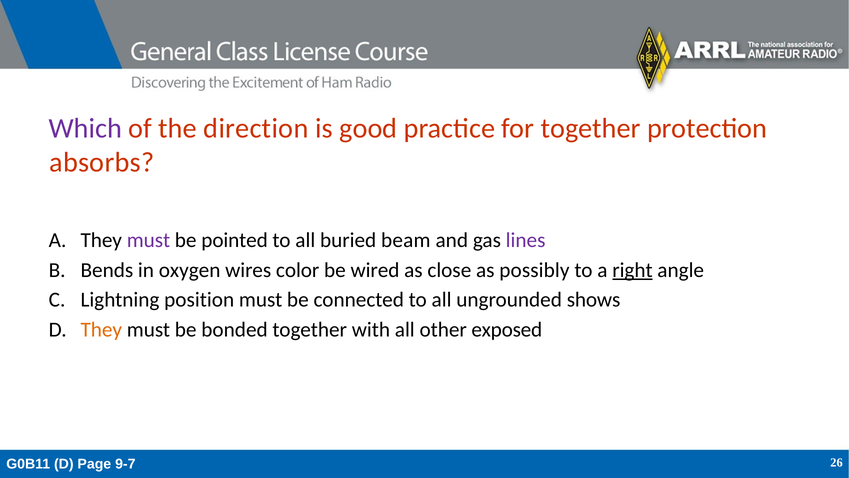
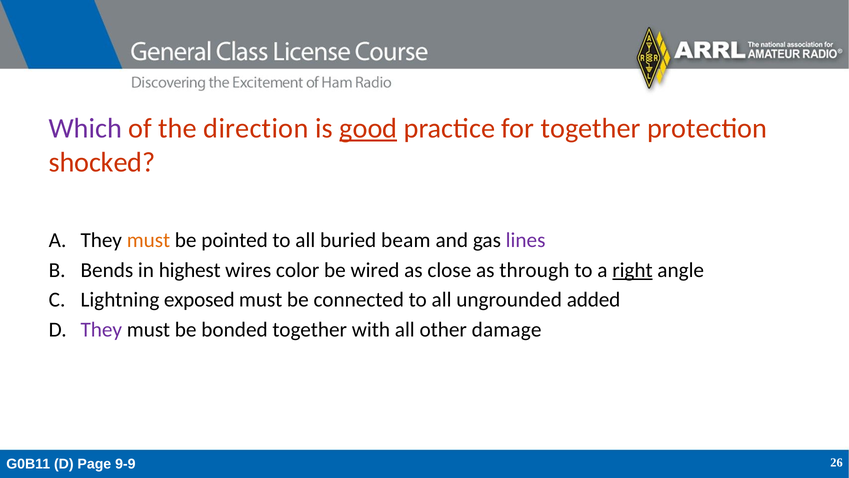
good underline: none -> present
absorbs: absorbs -> shocked
must at (148, 240) colour: purple -> orange
oxygen: oxygen -> highest
possibly: possibly -> through
position: position -> exposed
shows: shows -> added
They at (101, 329) colour: orange -> purple
exposed: exposed -> damage
9-7: 9-7 -> 9-9
